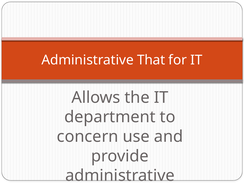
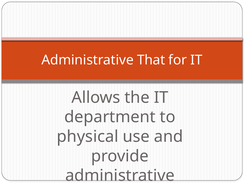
concern: concern -> physical
